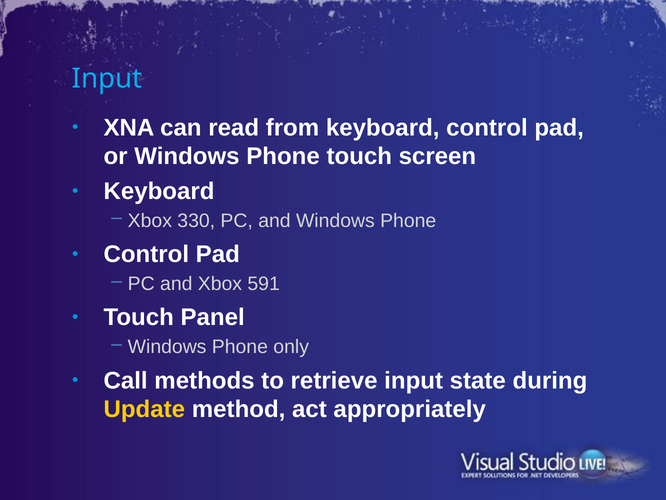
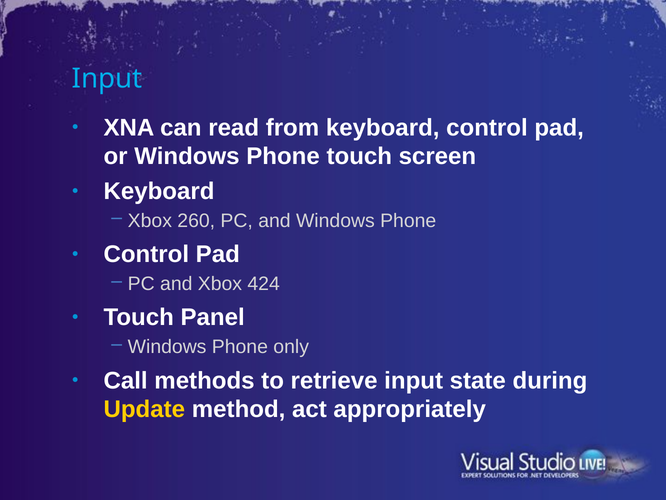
330: 330 -> 260
591: 591 -> 424
